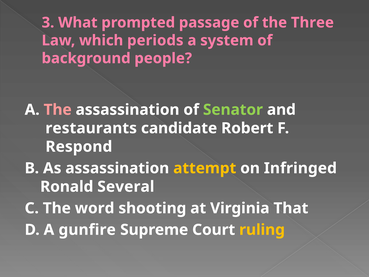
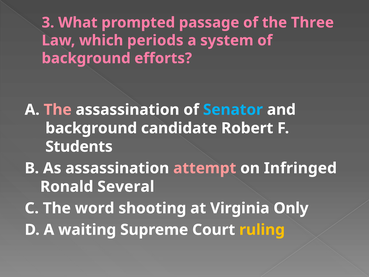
people: people -> efforts
Senator colour: light green -> light blue
restaurants at (91, 128): restaurants -> background
Respond: Respond -> Students
attempt colour: yellow -> pink
That: That -> Only
gunfire: gunfire -> waiting
